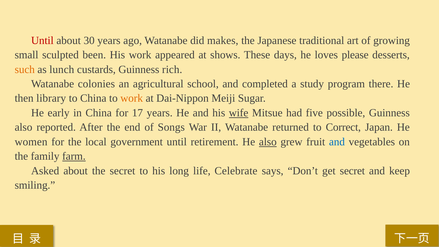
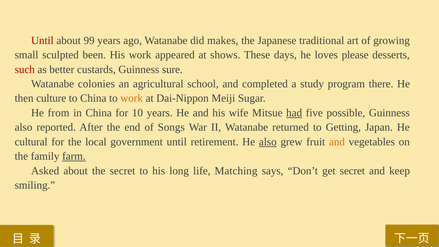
30: 30 -> 99
such colour: orange -> red
lunch: lunch -> better
rich: rich -> sure
library: library -> culture
early: early -> from
17: 17 -> 10
wife underline: present -> none
had underline: none -> present
Correct: Correct -> Getting
women: women -> cultural
and at (337, 142) colour: blue -> orange
Celebrate: Celebrate -> Matching
